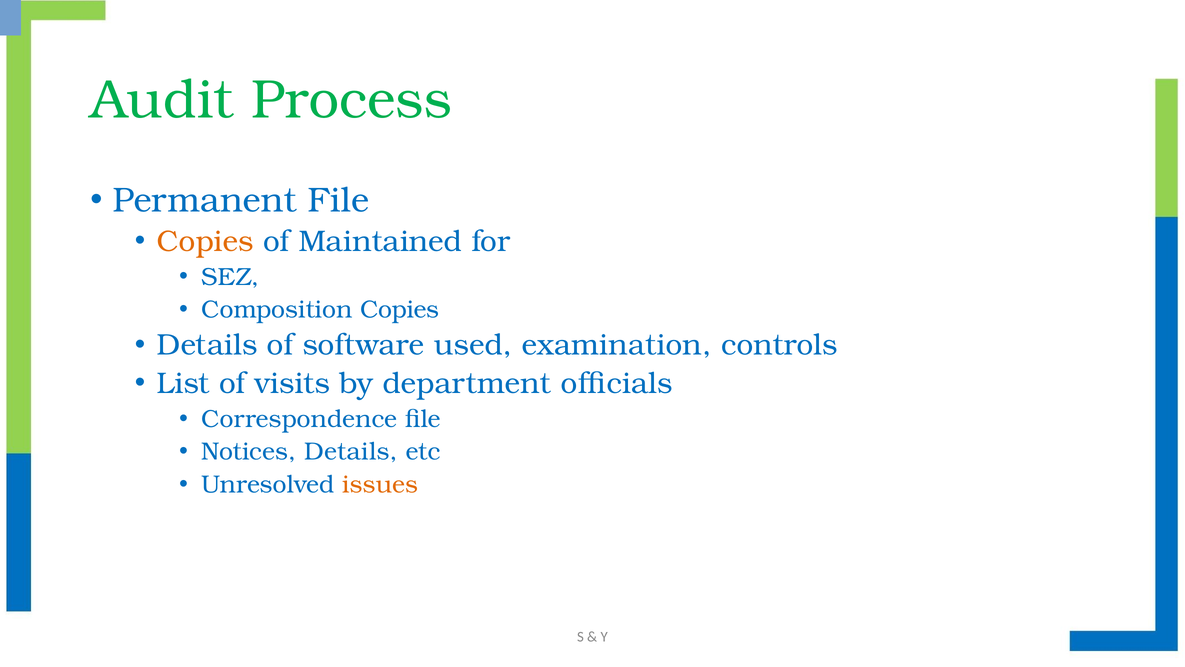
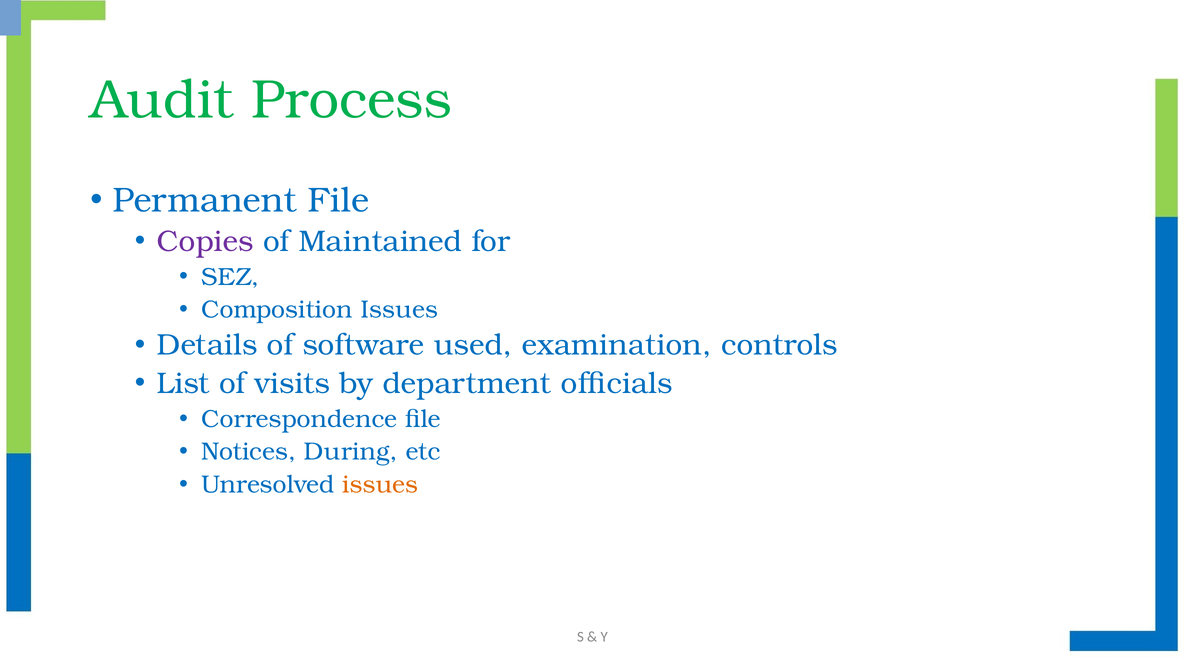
Copies at (205, 241) colour: orange -> purple
Composition Copies: Copies -> Issues
Notices Details: Details -> During
